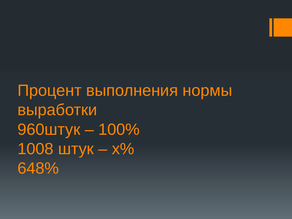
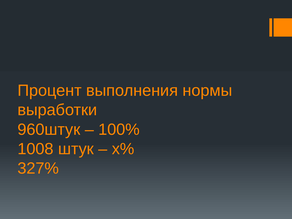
648%: 648% -> 327%
